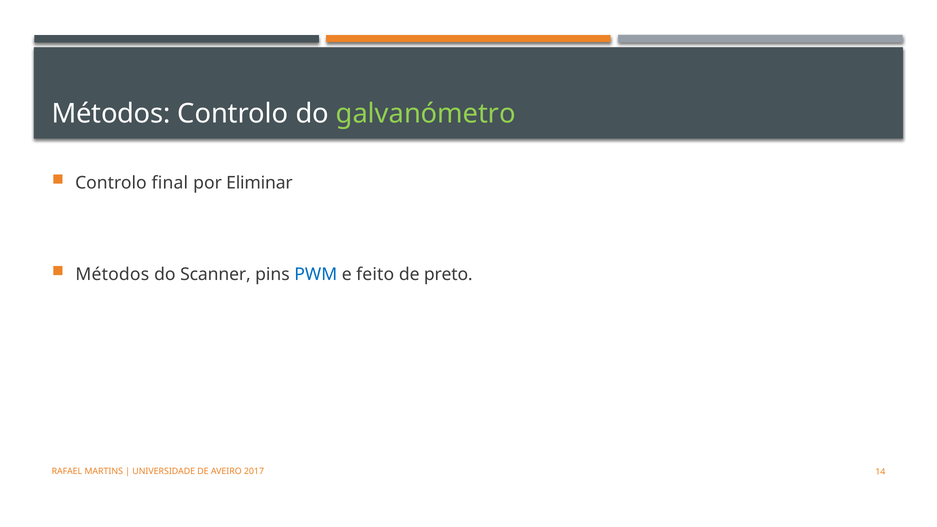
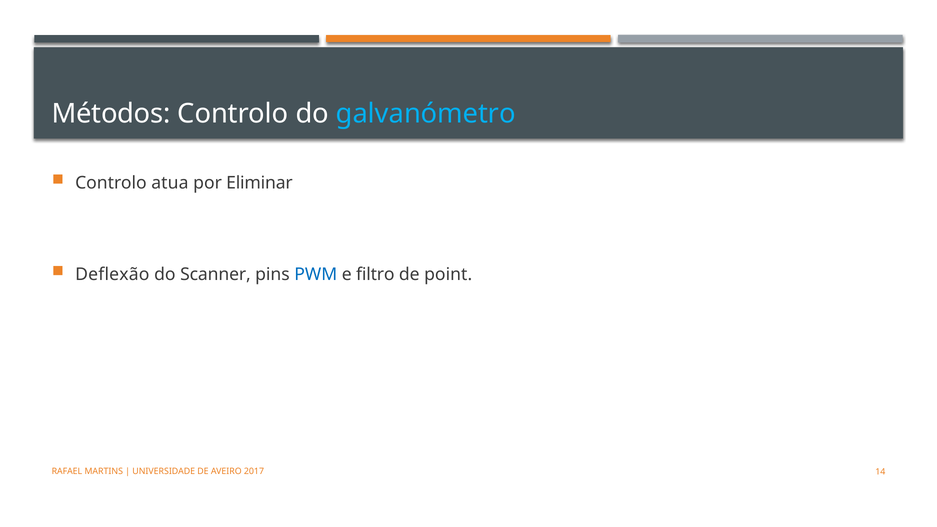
galvanómetro colour: light green -> light blue
final: final -> atua
Métodos at (112, 274): Métodos -> Deflexão
feito: feito -> filtro
preto: preto -> point
